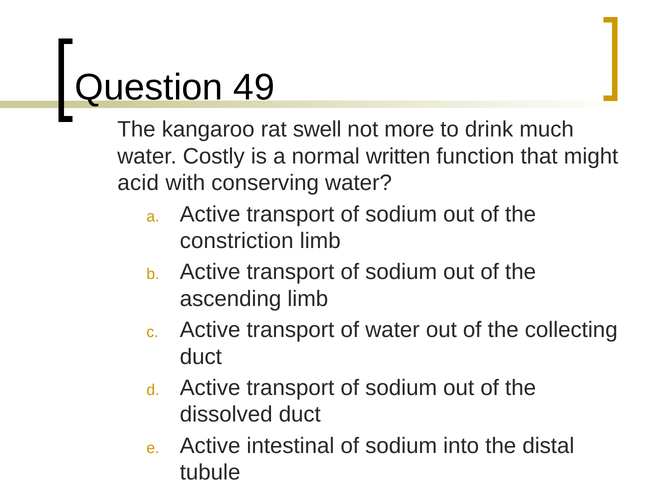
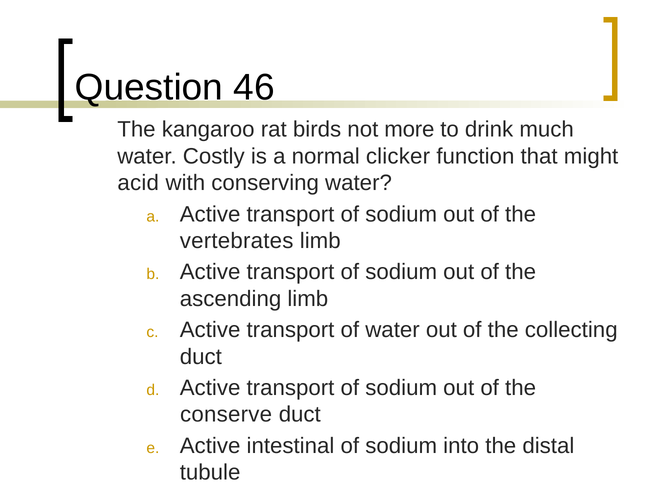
49: 49 -> 46
swell: swell -> birds
written: written -> clicker
constriction: constriction -> vertebrates
dissolved: dissolved -> conserve
